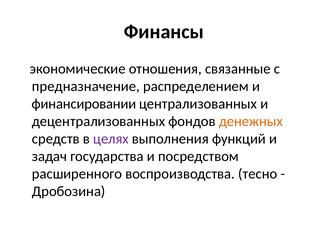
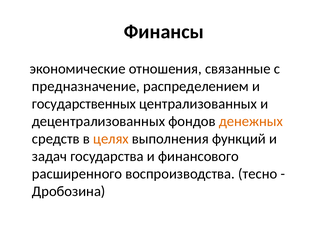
финансировании: финансировании -> государственных
целях colour: purple -> orange
посредством: посредством -> финансового
